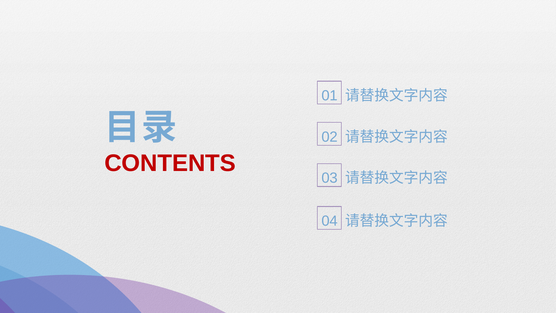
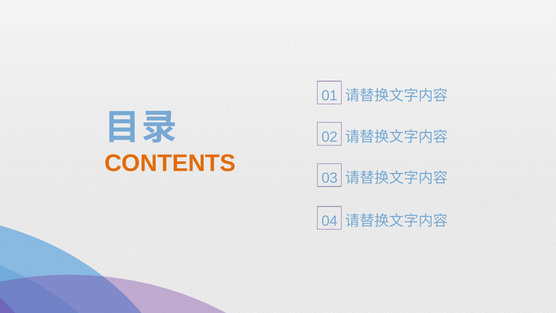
CONTENTS colour: red -> orange
